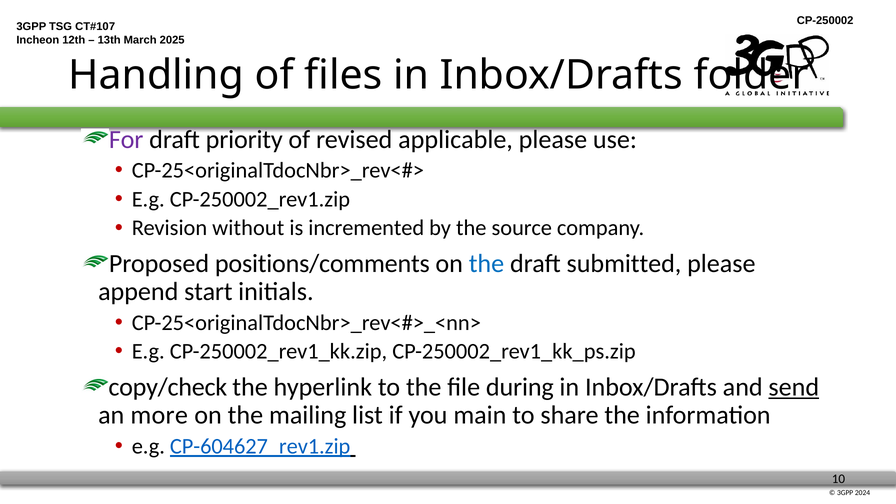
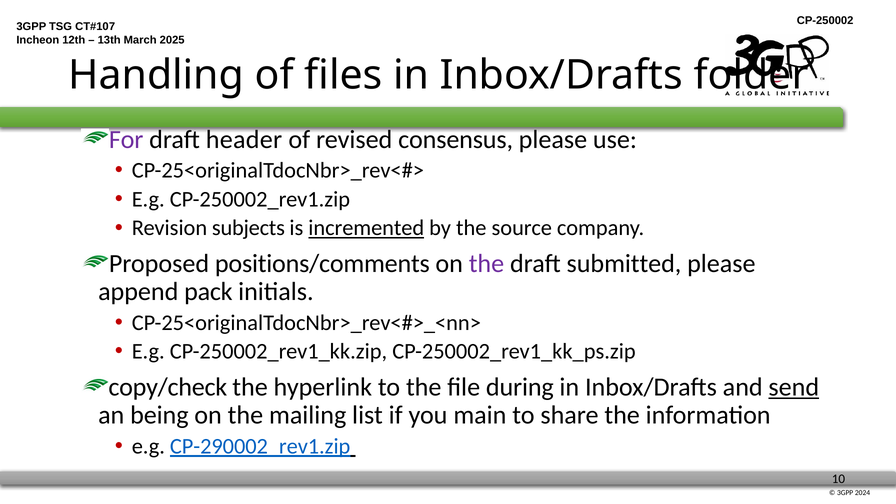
priority: priority -> header
applicable: applicable -> consensus
without: without -> subjects
incremented underline: none -> present
the at (486, 264) colour: blue -> purple
start: start -> pack
more: more -> being
CP-604627_rev1.zip: CP-604627_rev1.zip -> CP-290002_rev1.zip
